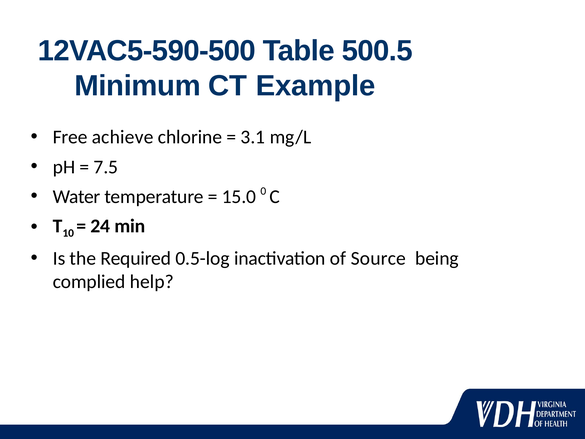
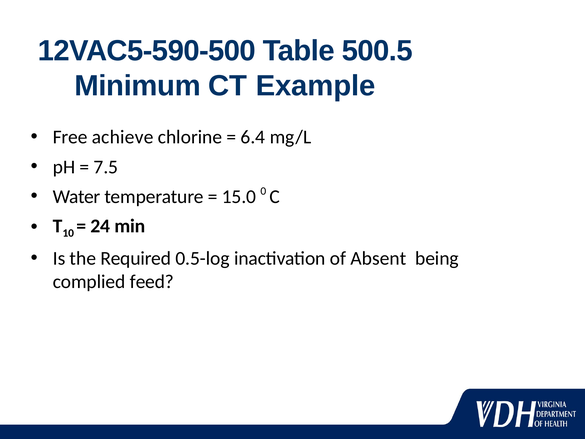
3.1: 3.1 -> 6.4
Source: Source -> Absent
help: help -> feed
